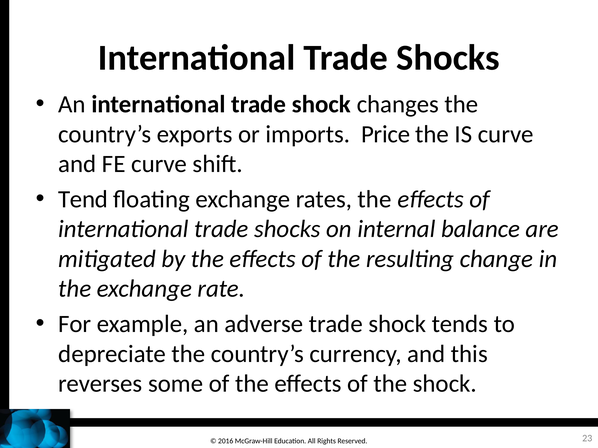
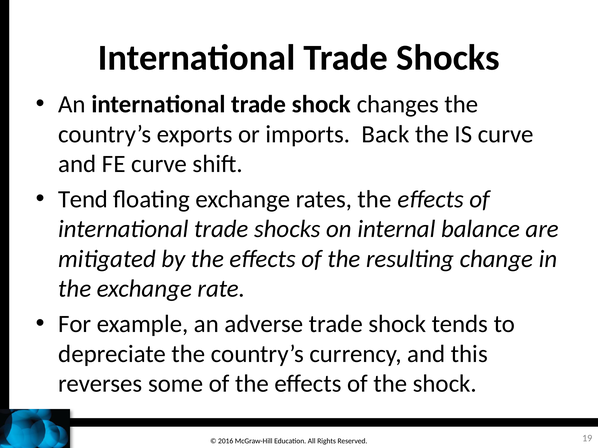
Price: Price -> Back
23: 23 -> 19
